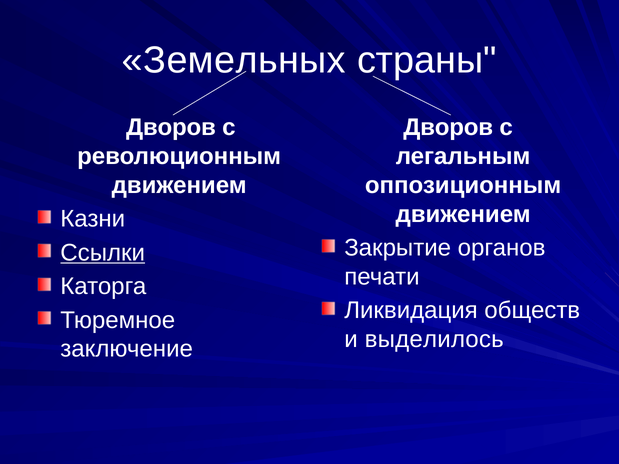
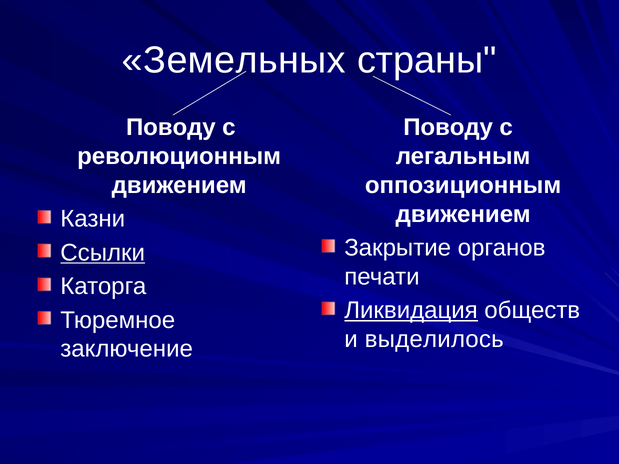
Дворов at (171, 128): Дворов -> Поводу
Дворов at (448, 128): Дворов -> Поводу
Ликвидация underline: none -> present
